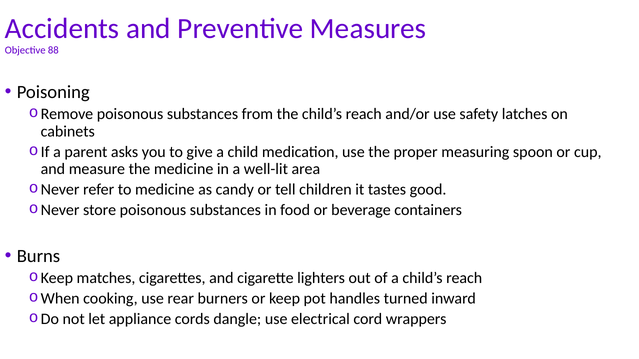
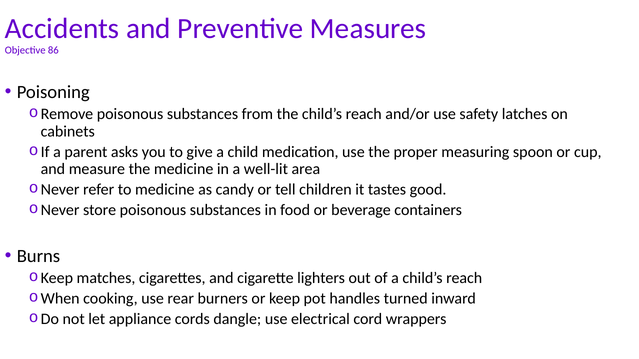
88: 88 -> 86
